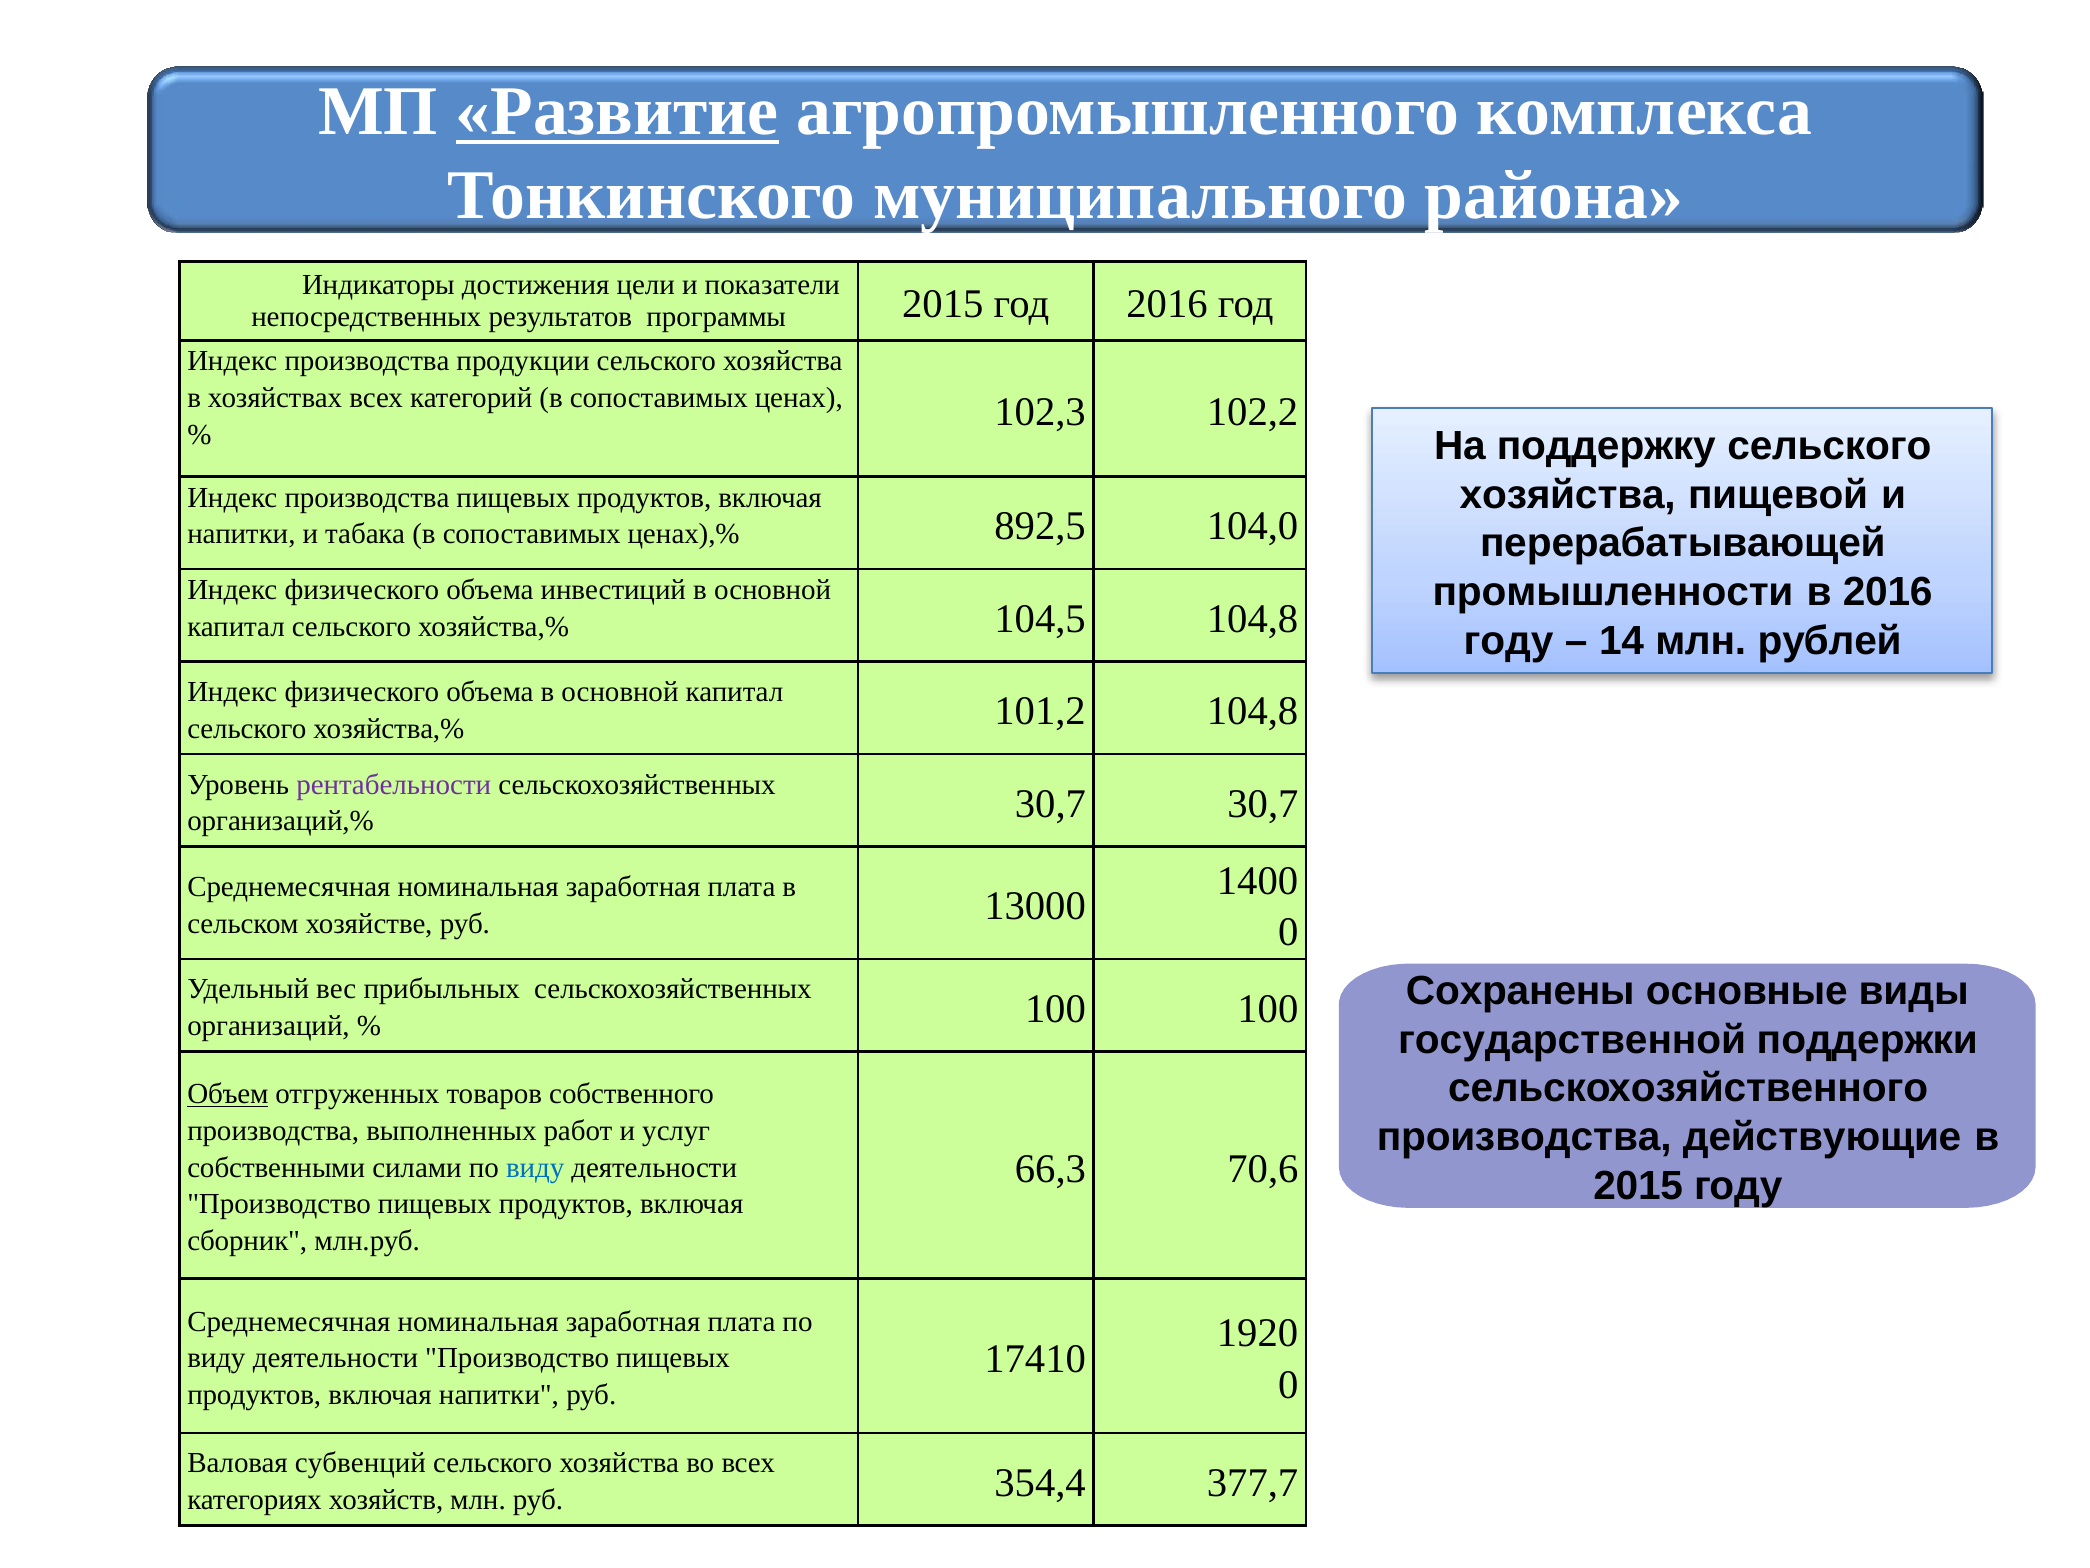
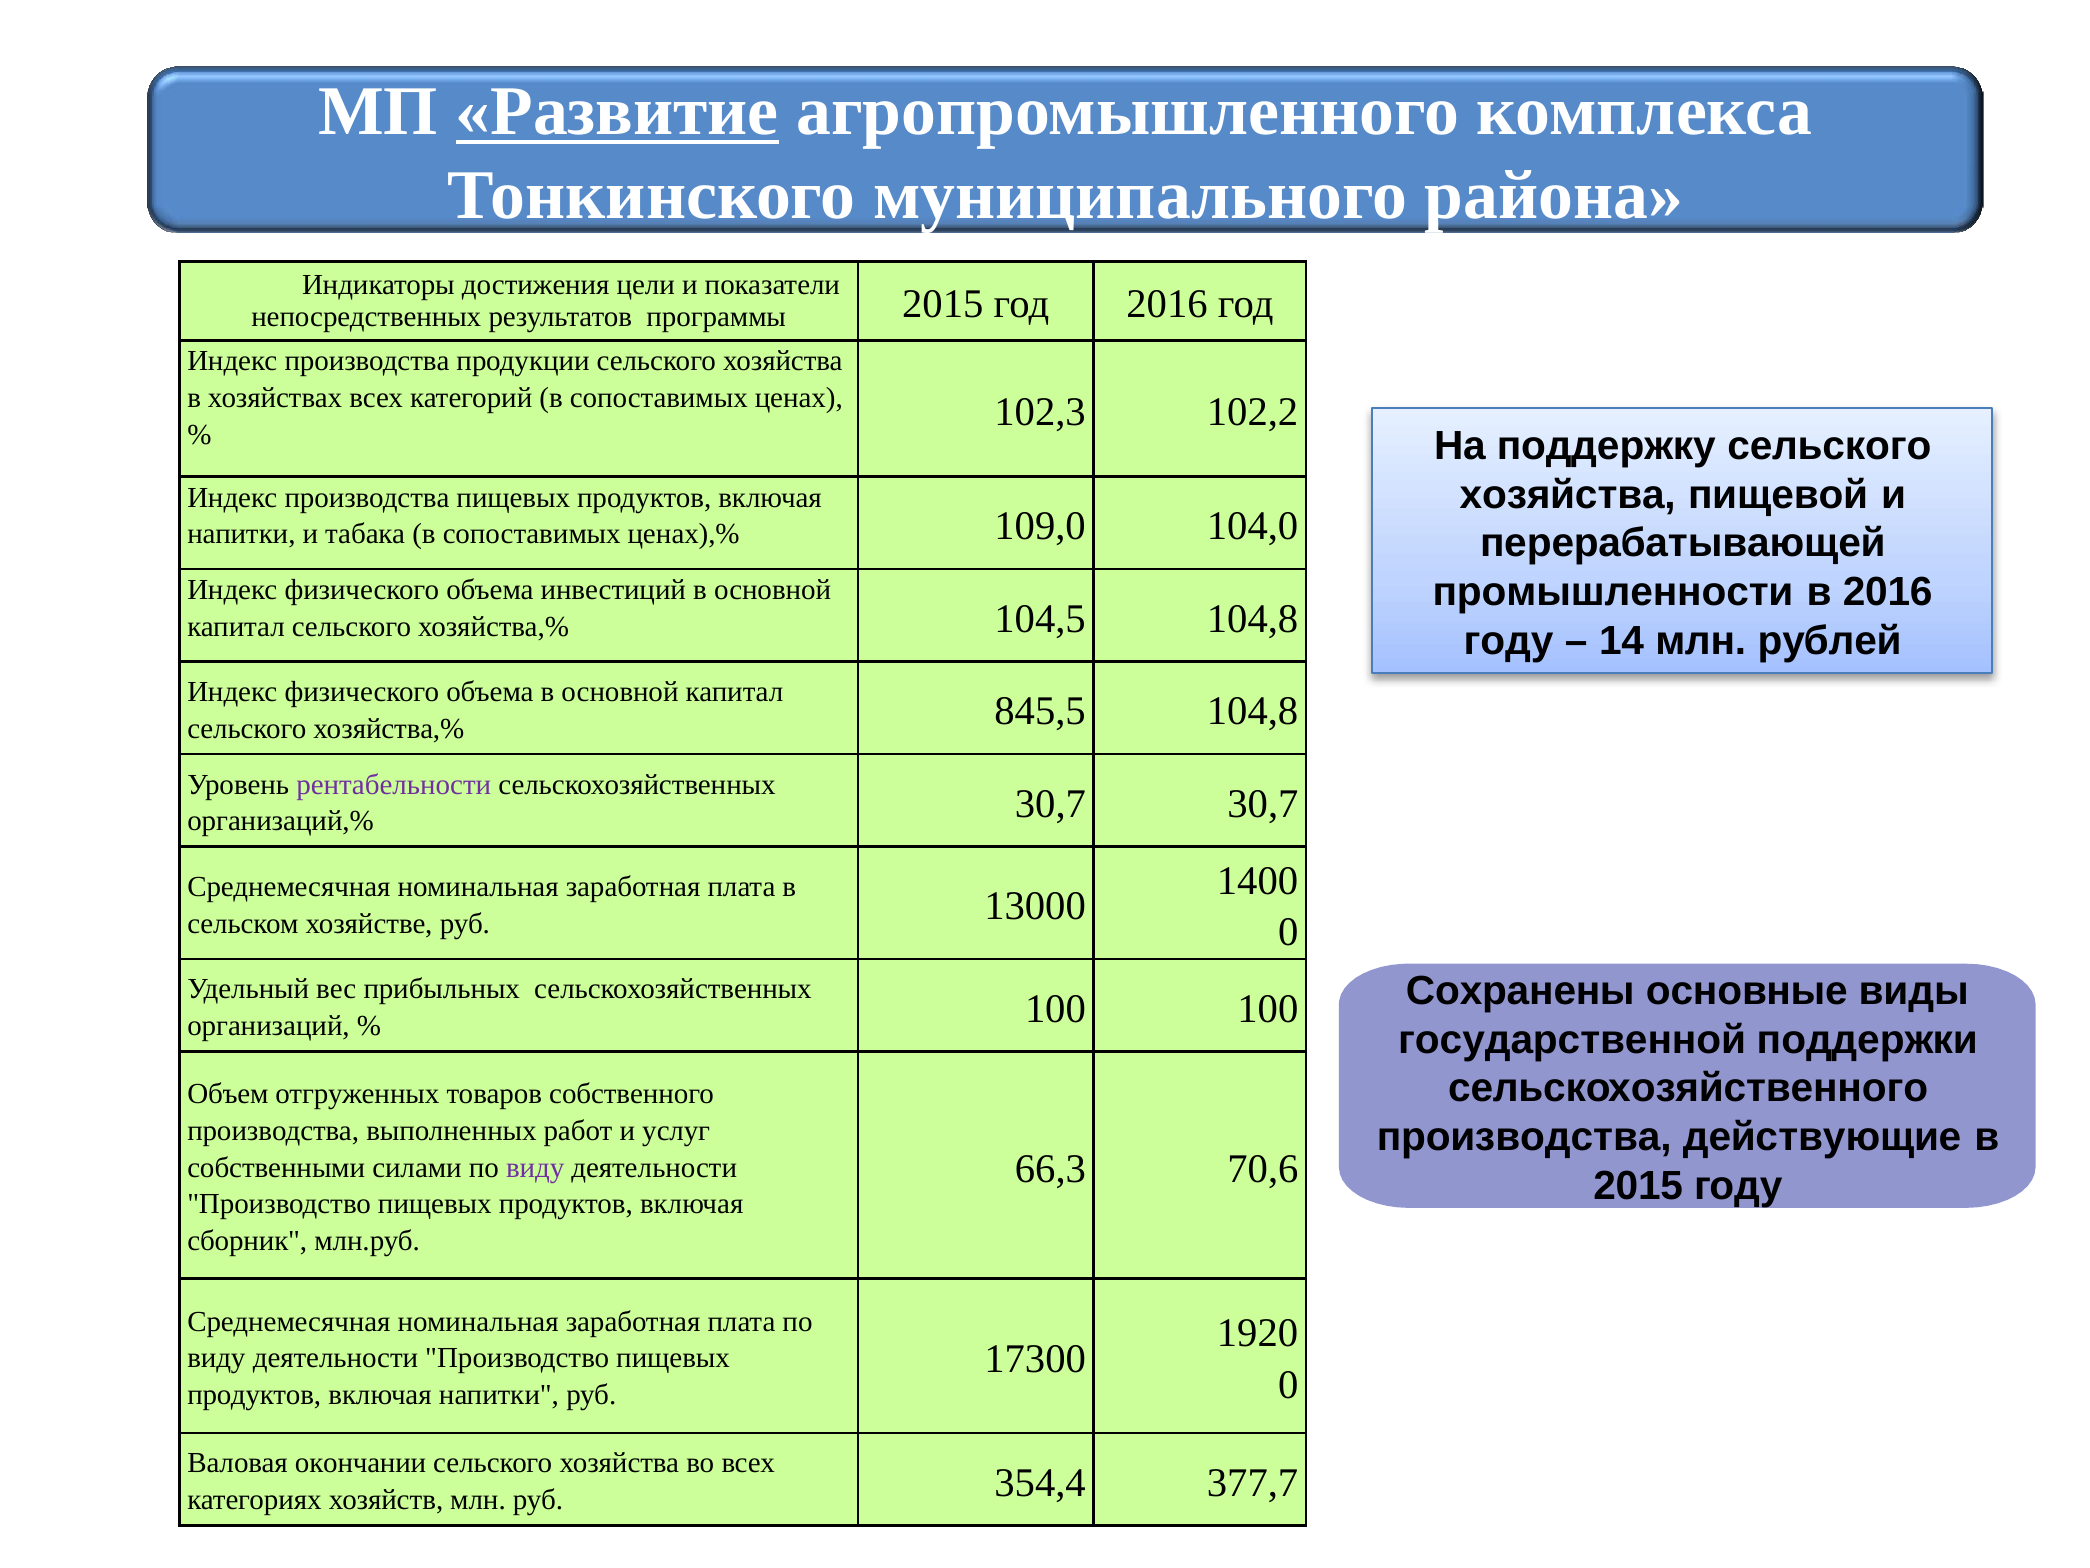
892,5: 892,5 -> 109,0
101,2: 101,2 -> 845,5
Объем underline: present -> none
виду at (535, 1167) colour: blue -> purple
17410: 17410 -> 17300
субвенций: субвенций -> окончании
